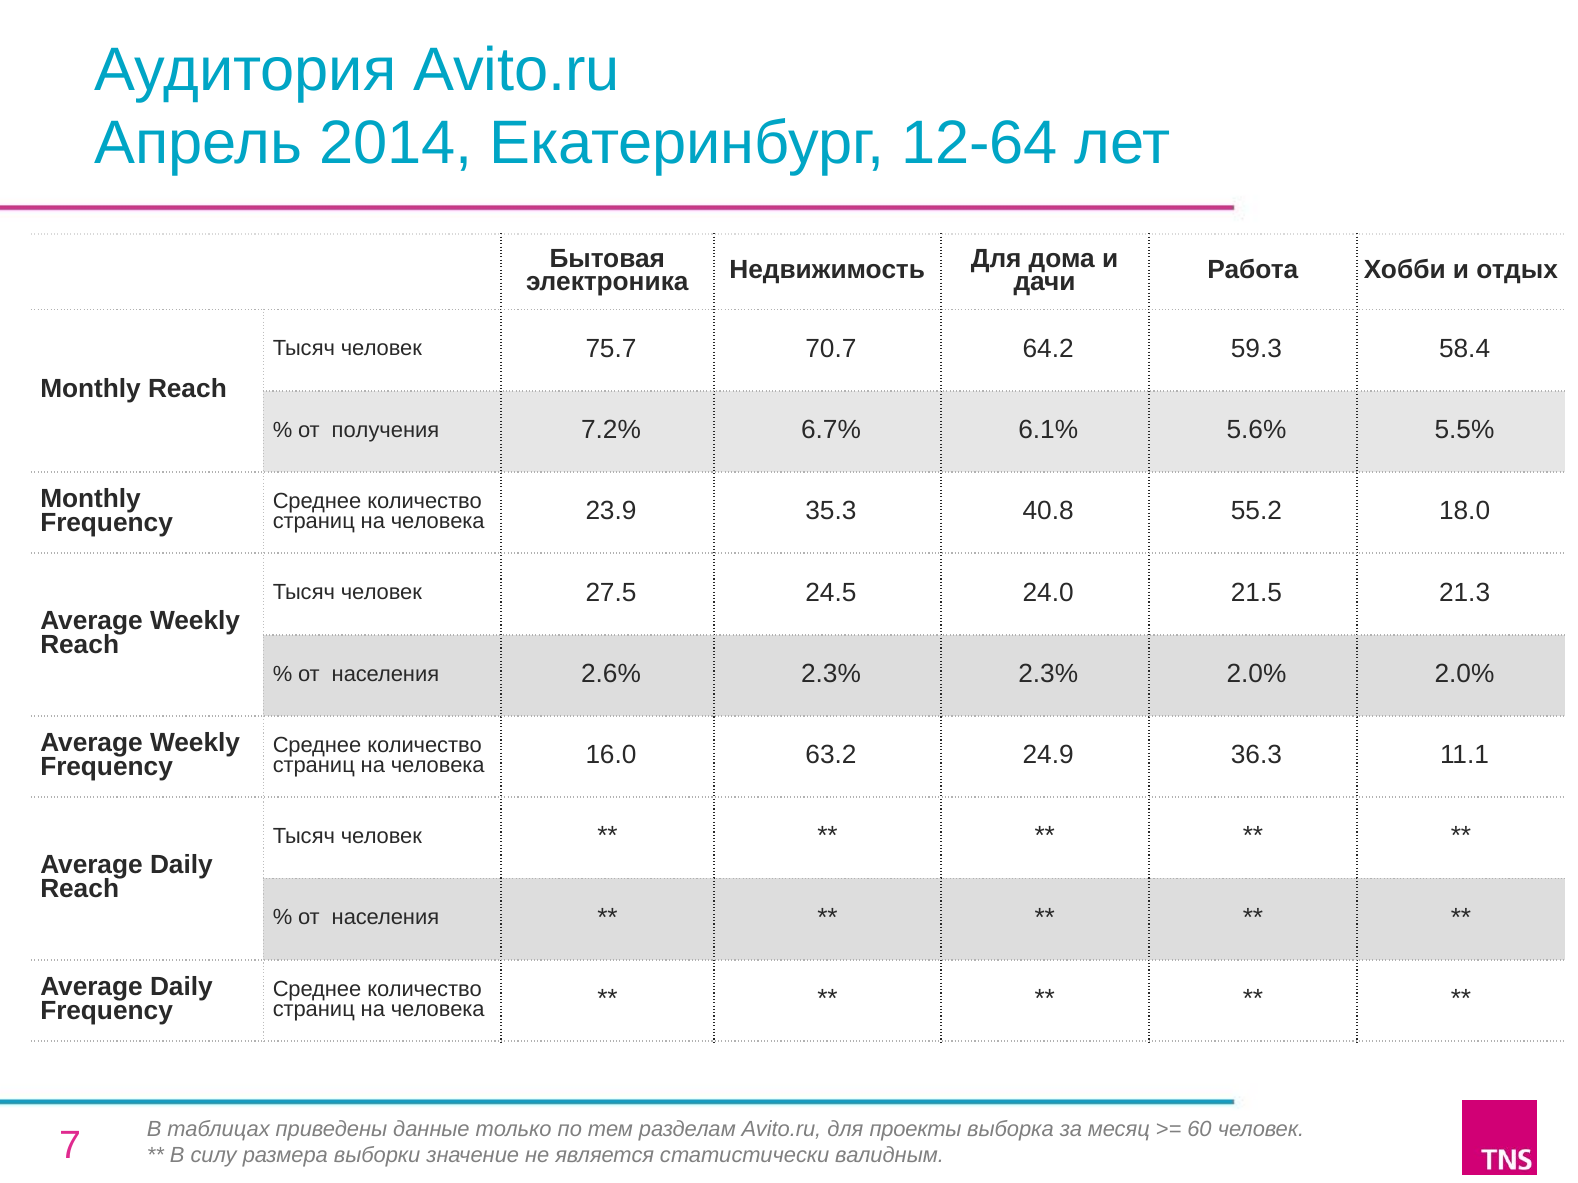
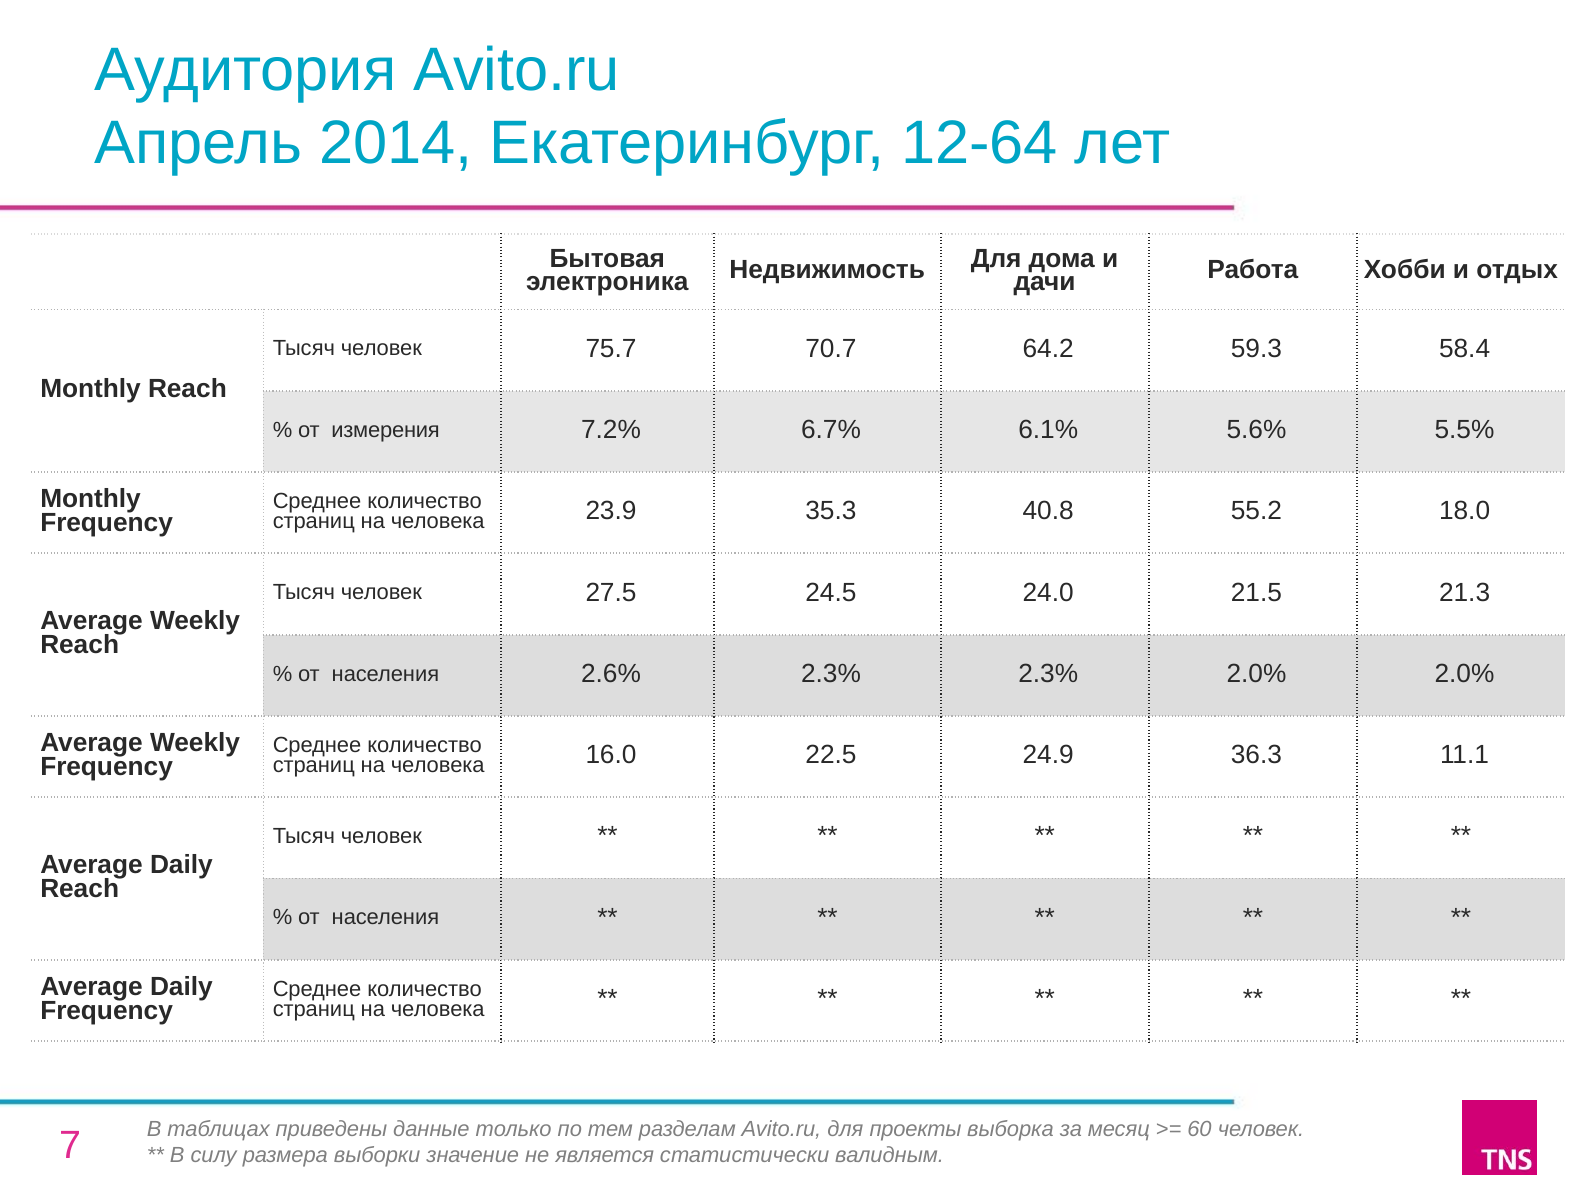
получения: получения -> измерения
63.2: 63.2 -> 22.5
